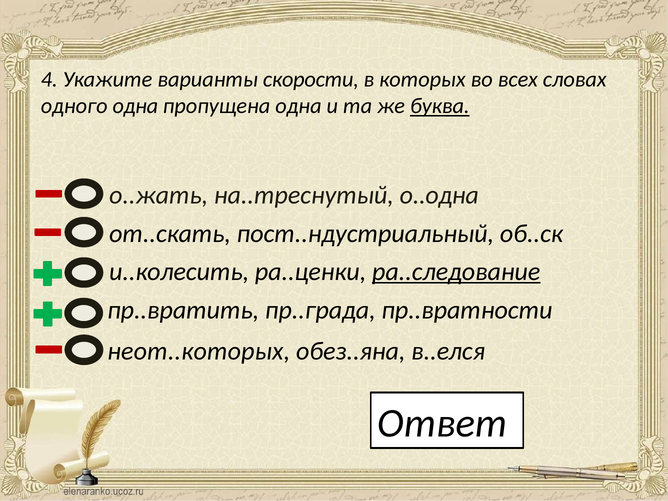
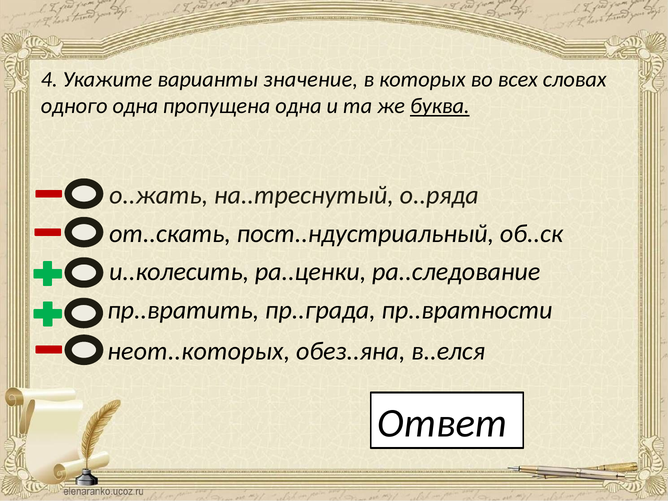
скорости: скорости -> значение
o..одна: o..одна -> o..ряда
ра..следование underline: present -> none
